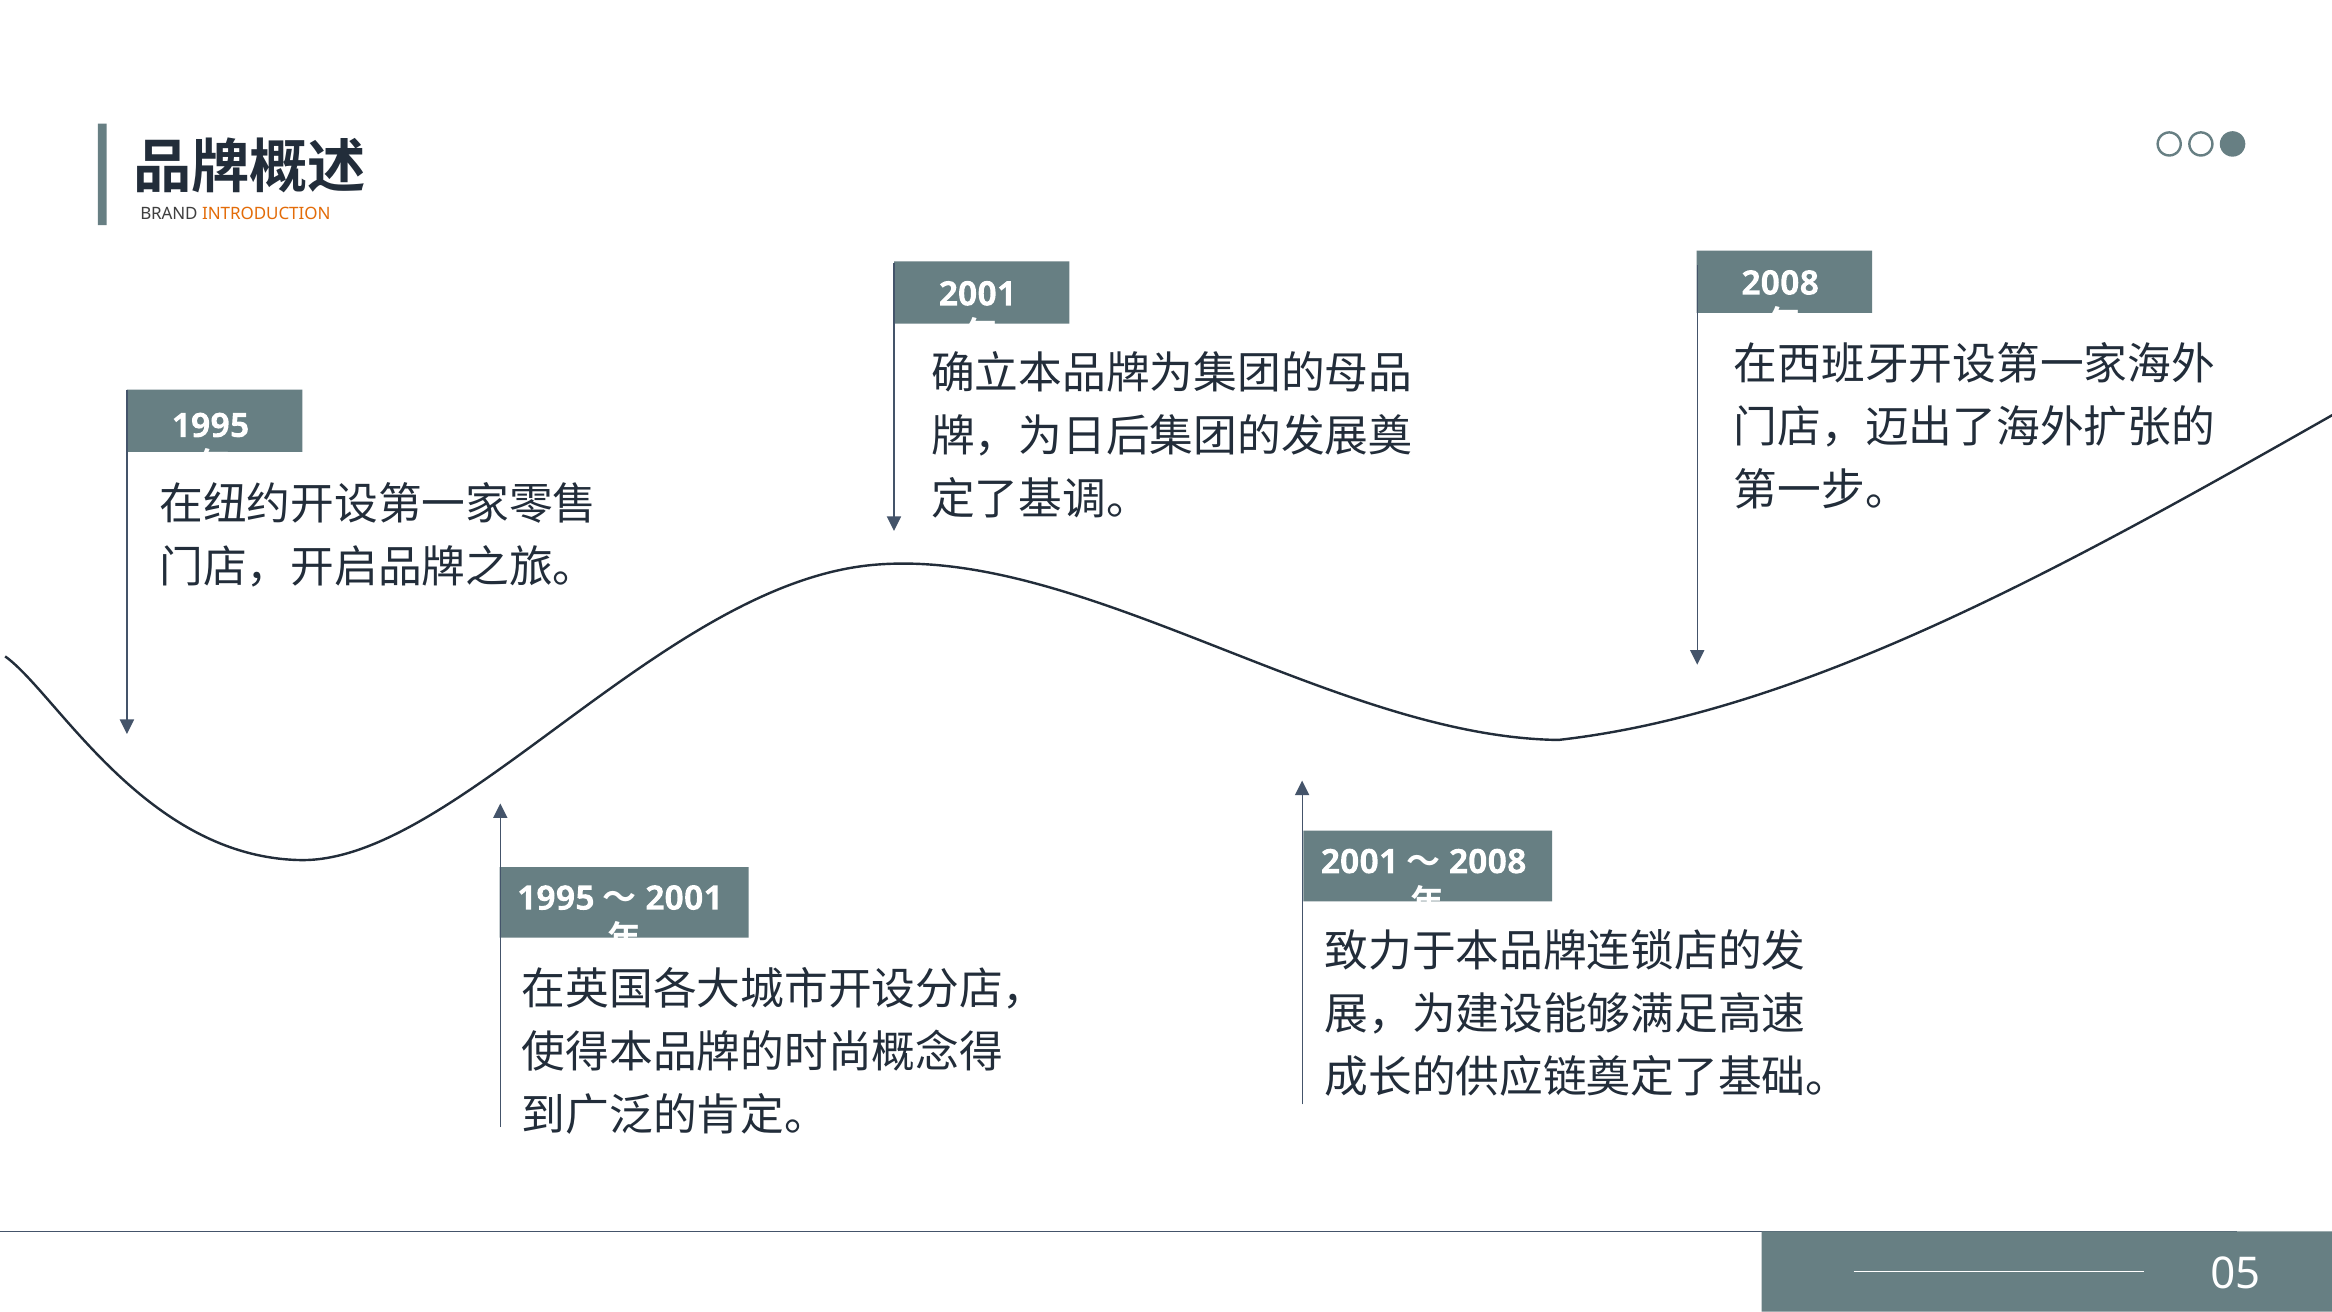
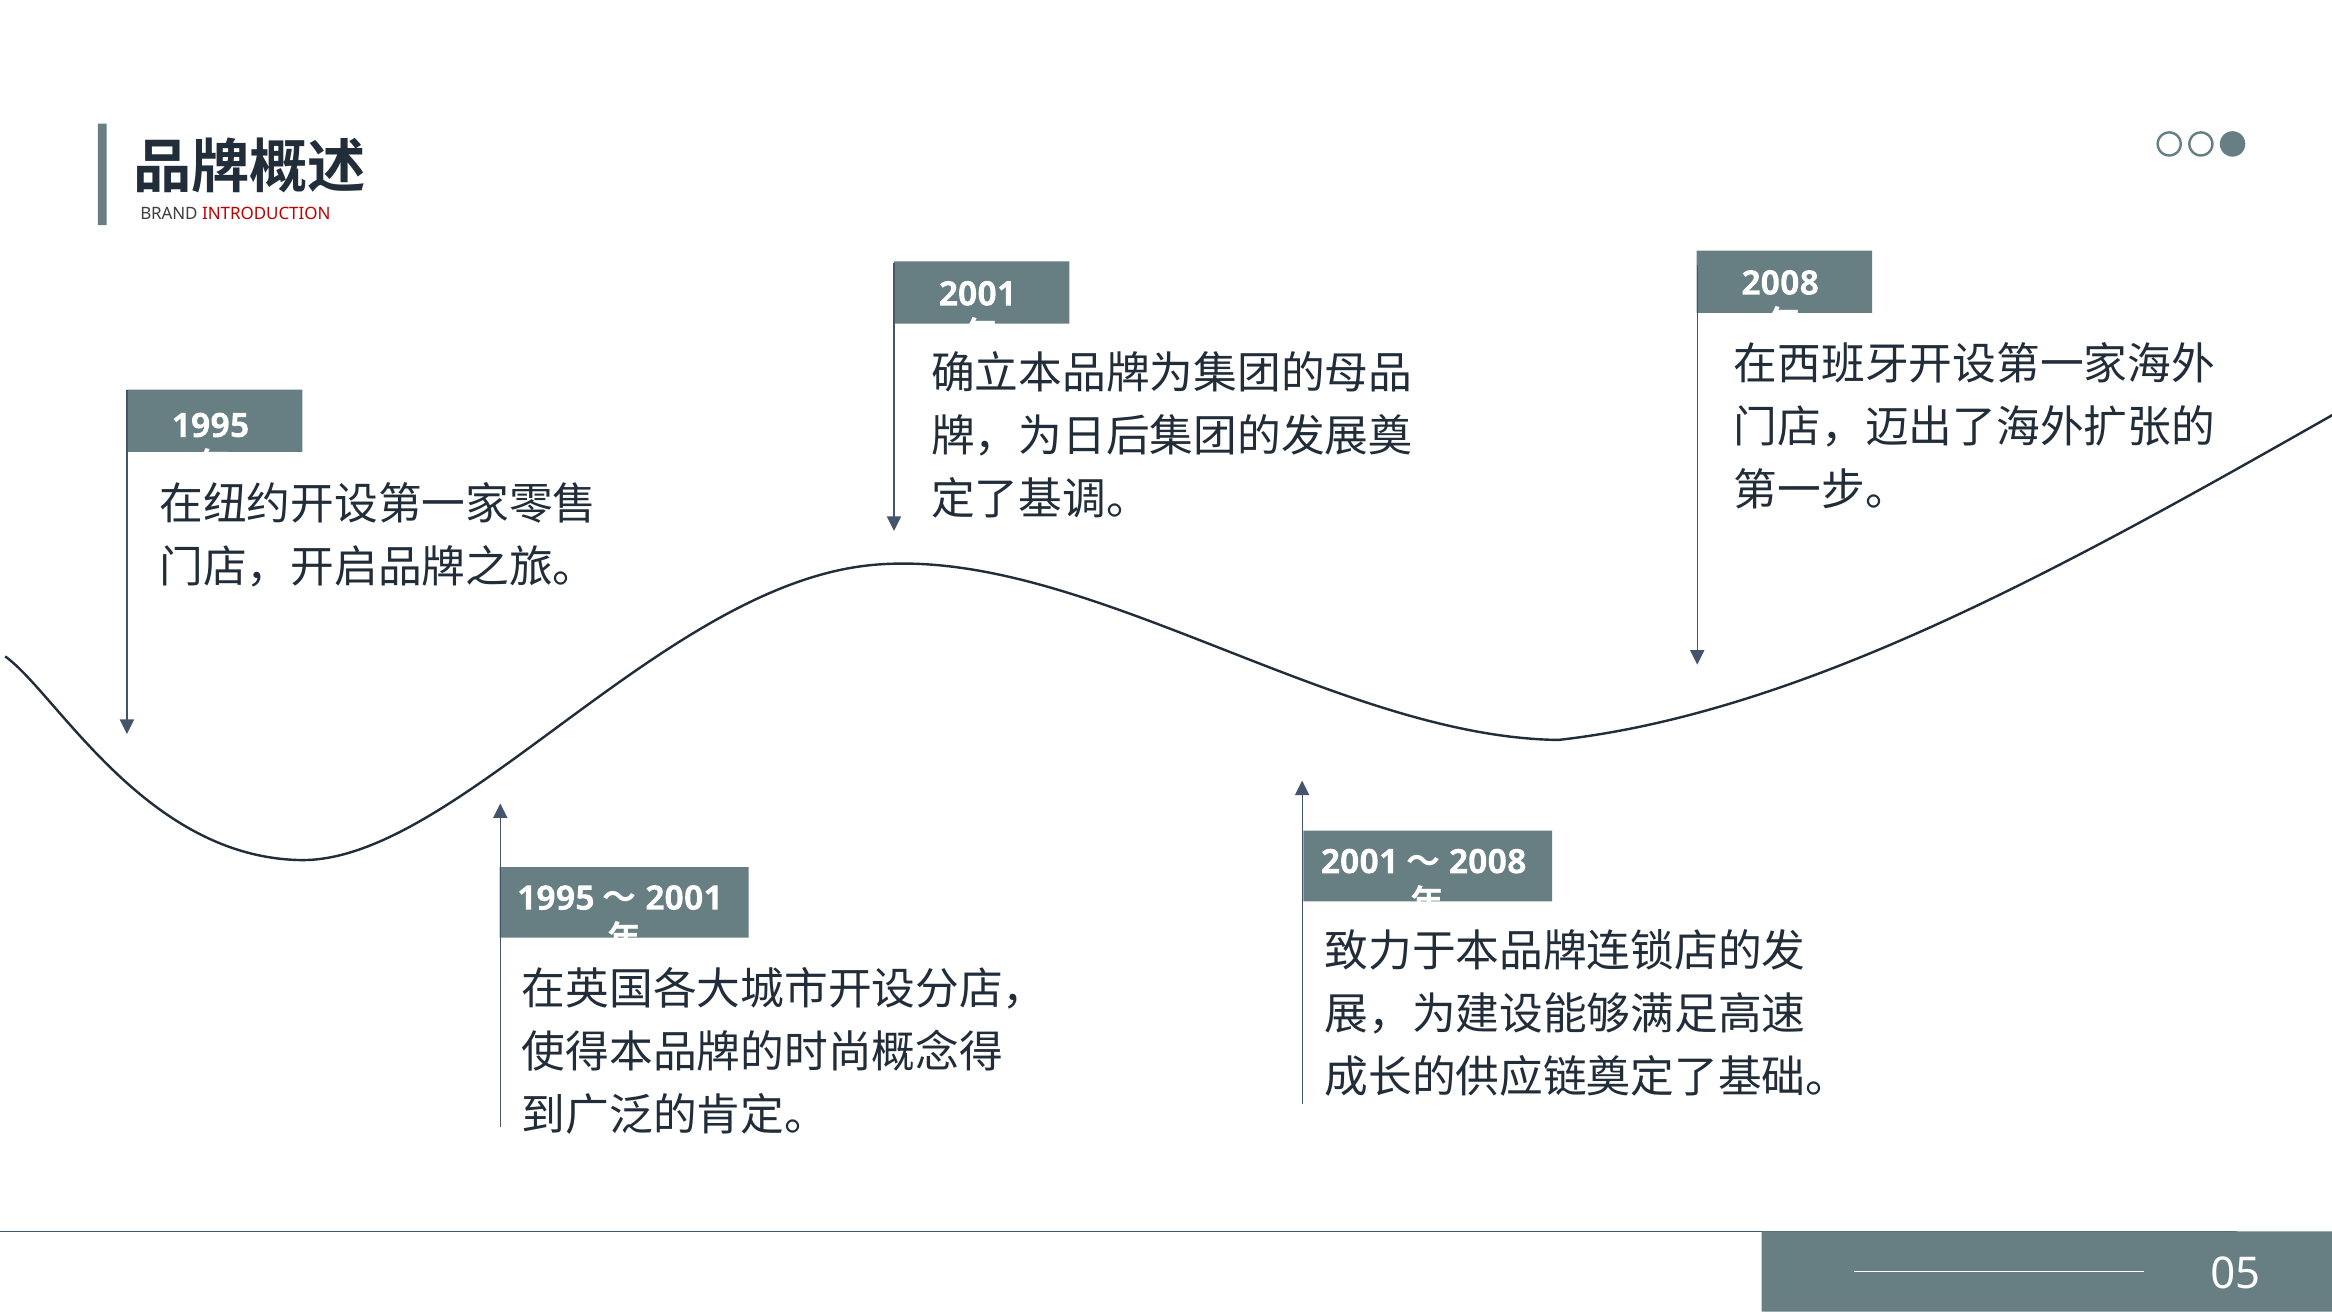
INTRODUCTION colour: orange -> red
